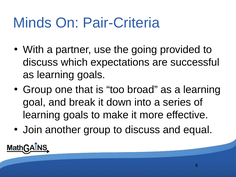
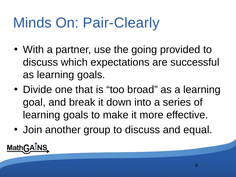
Pair-Criteria: Pair-Criteria -> Pair-Clearly
Group at (38, 90): Group -> Divide
